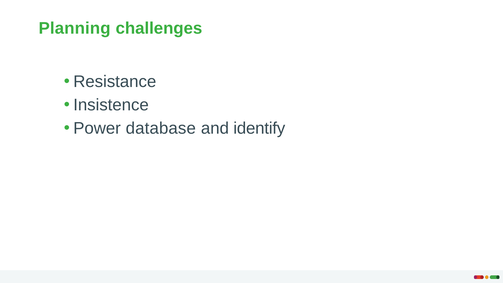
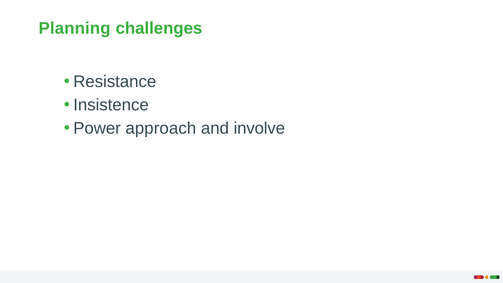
database: database -> approach
identify: identify -> involve
